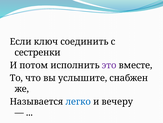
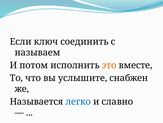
сестренки: сестренки -> называем
это colour: purple -> orange
вечеру: вечеру -> славно
